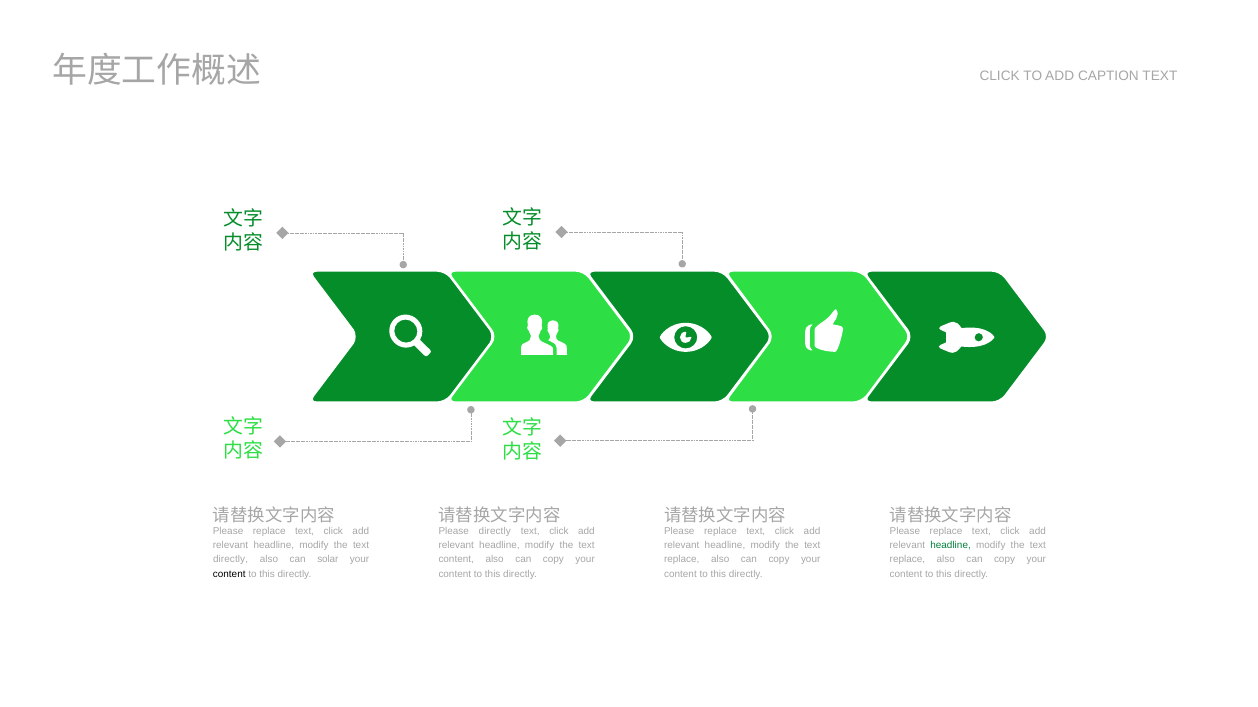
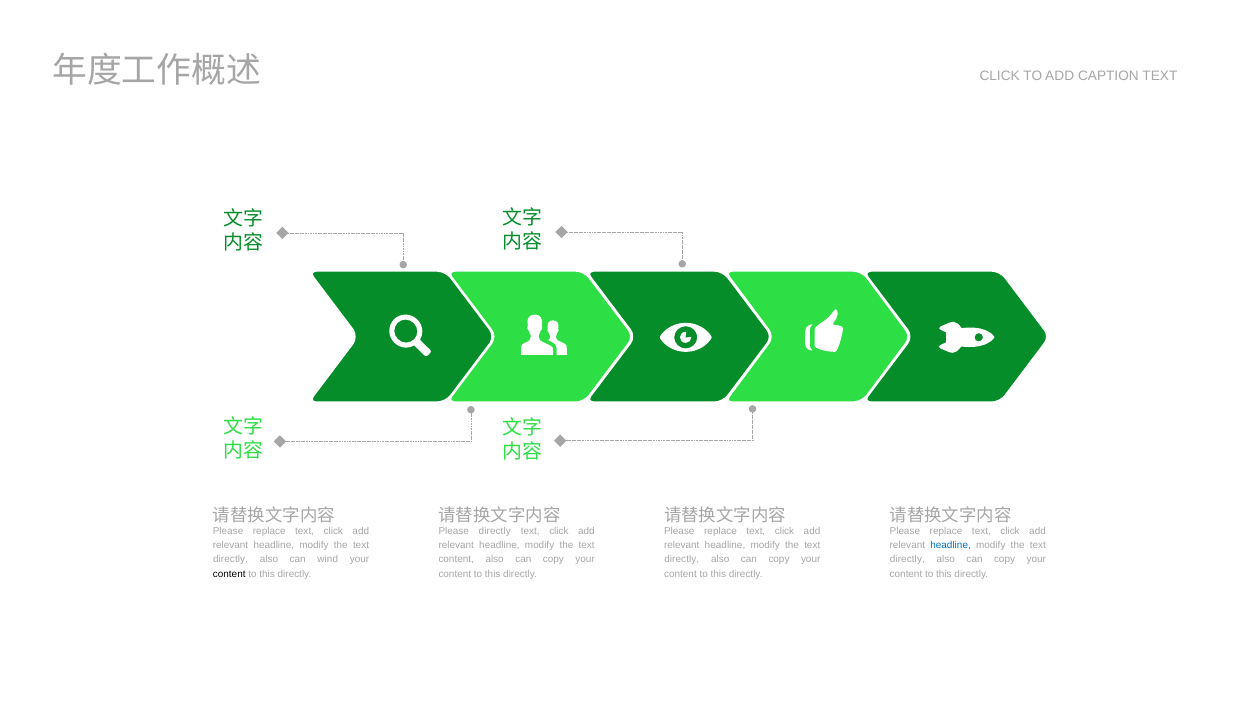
headline at (951, 546) colour: green -> blue
solar: solar -> wind
replace at (682, 560): replace -> directly
replace at (907, 560): replace -> directly
